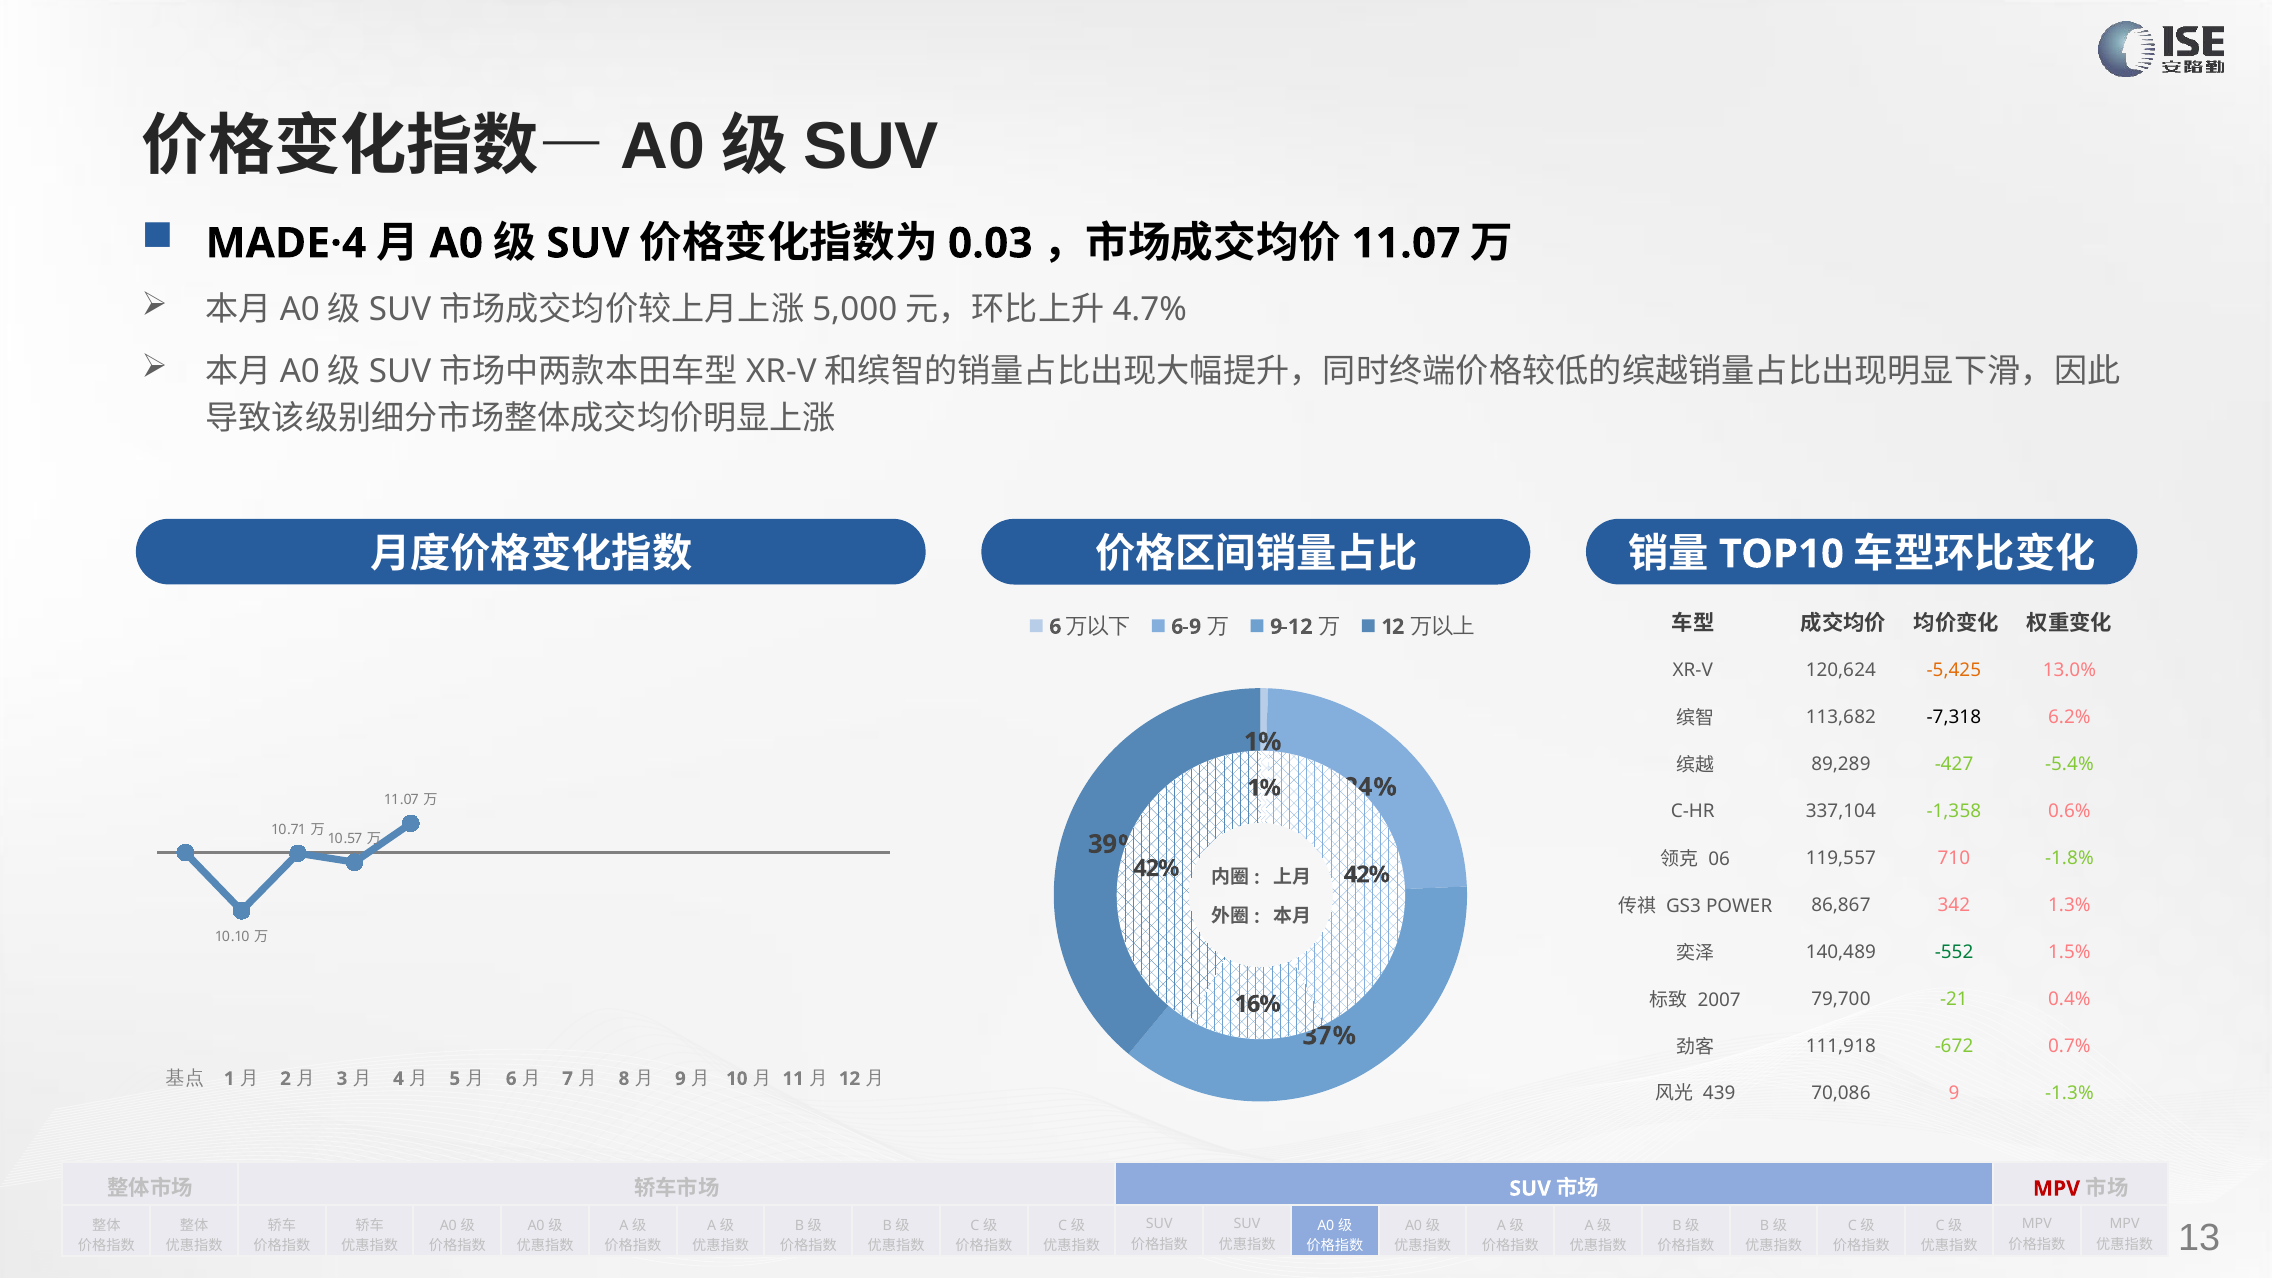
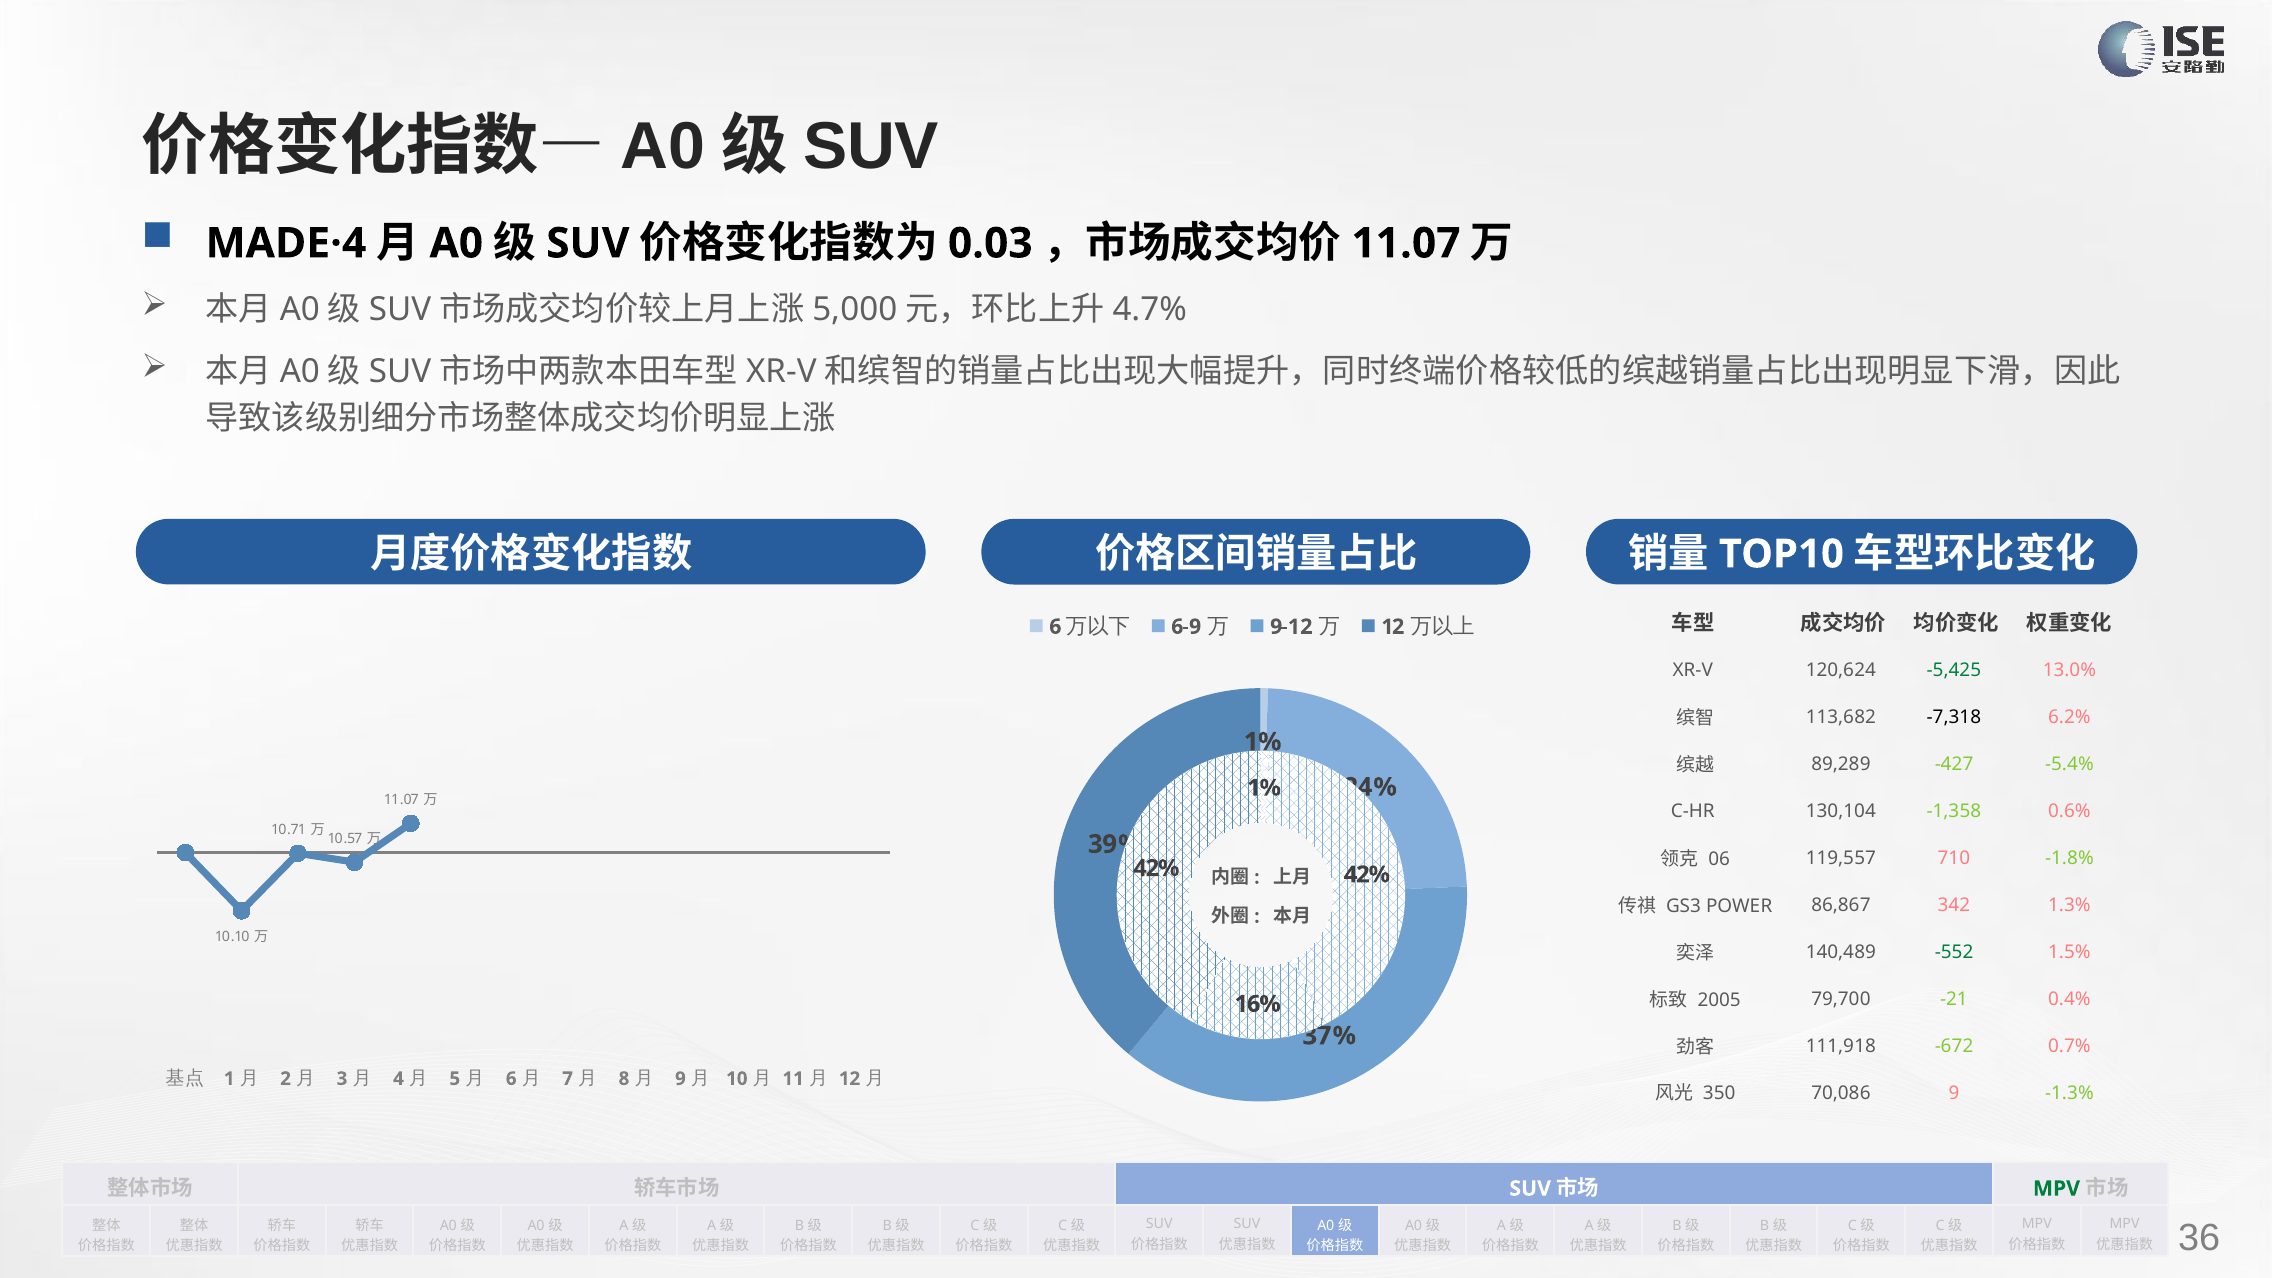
-5,425 colour: orange -> green
337,104: 337,104 -> 130,104
2007: 2007 -> 2005
439: 439 -> 350
MPV at (2056, 1189) colour: red -> green
13: 13 -> 36
